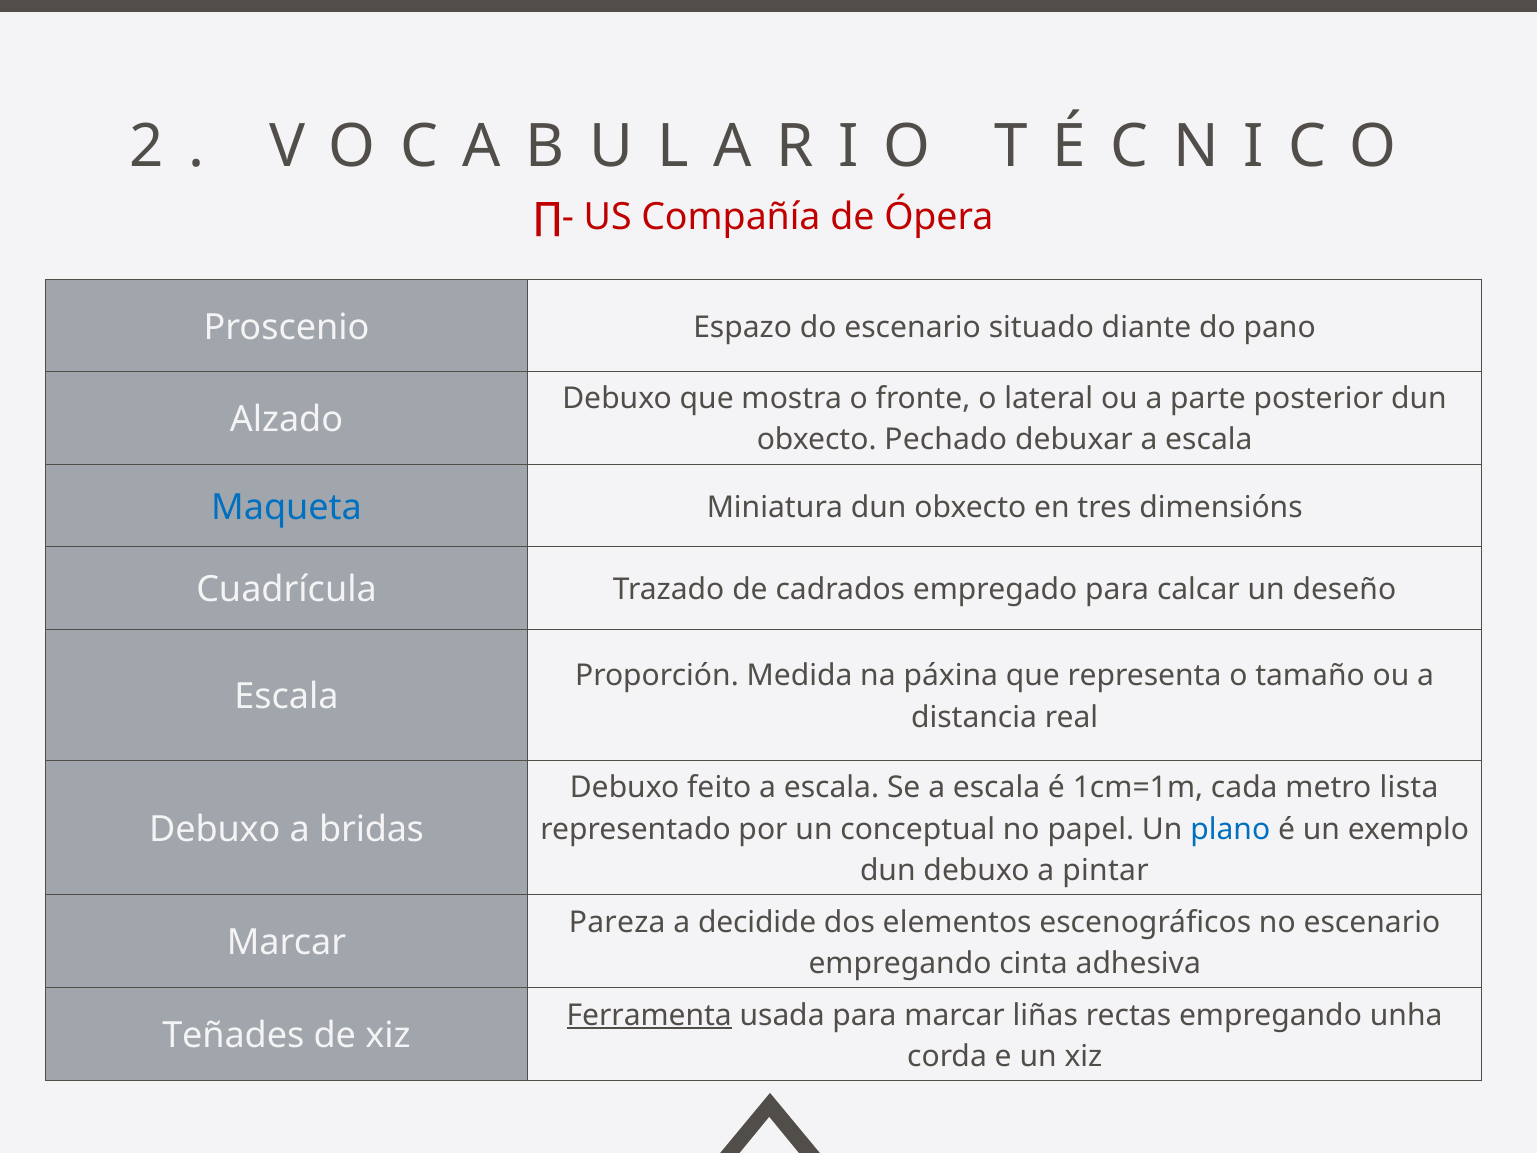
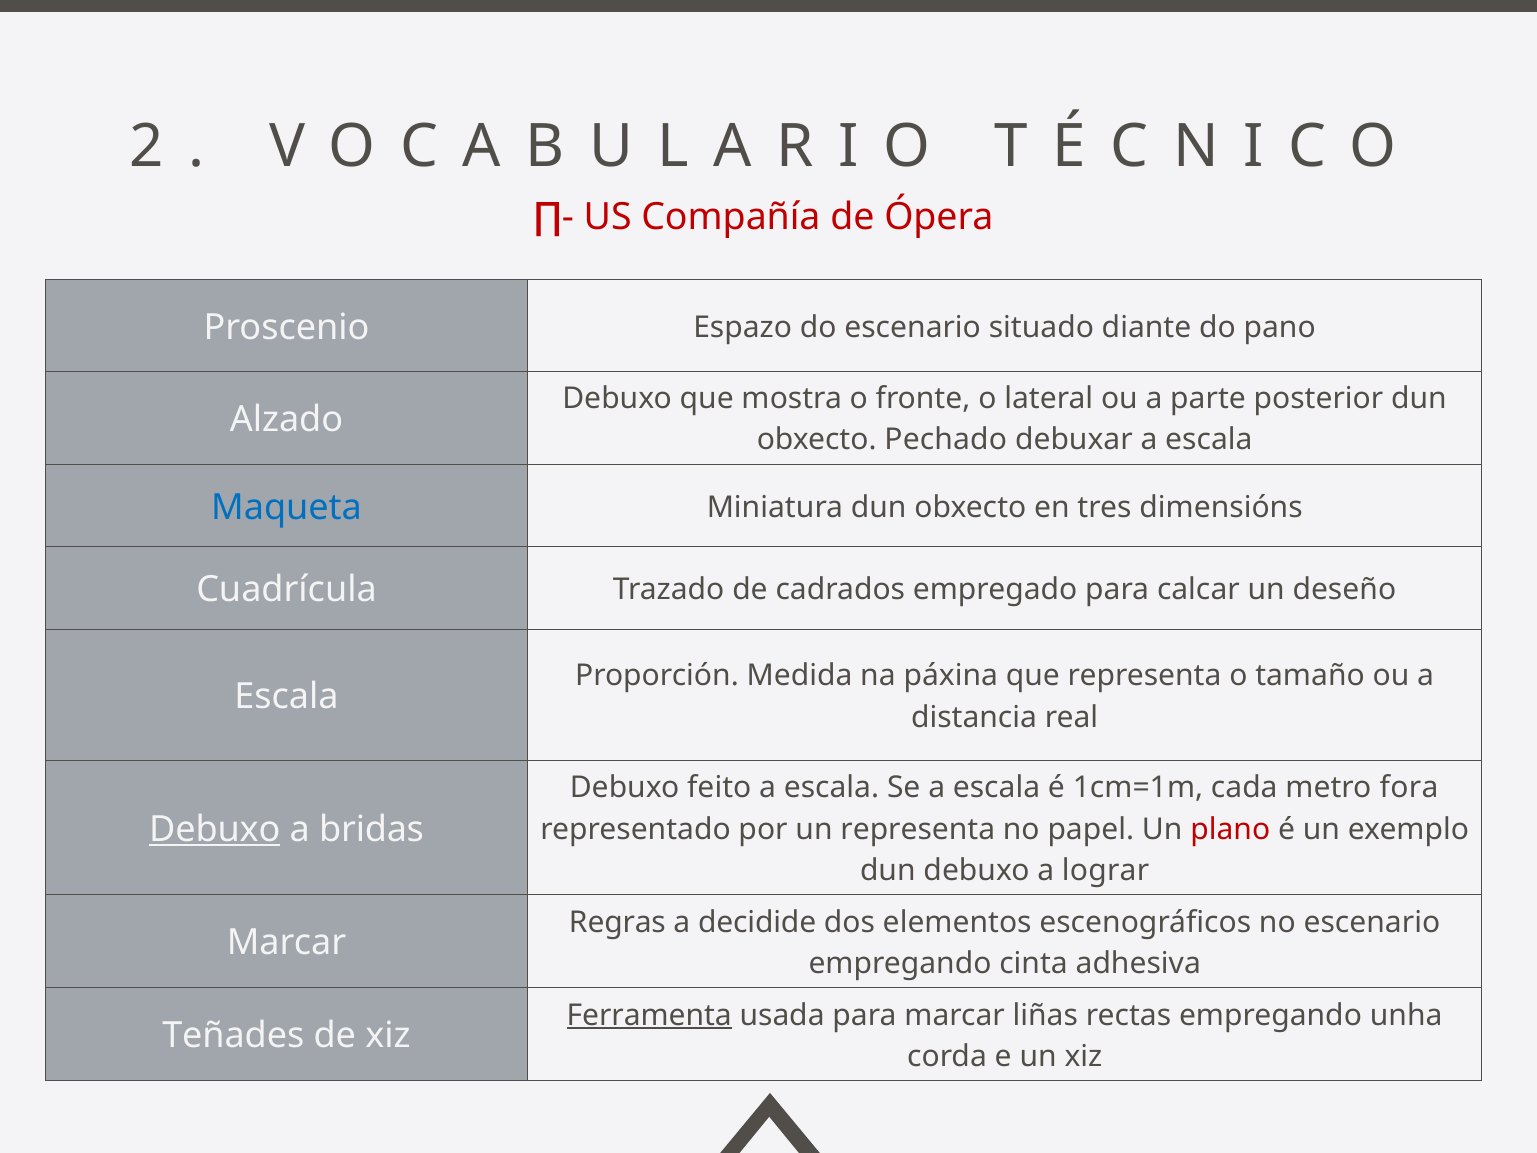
lista: lista -> fora
Debuxo at (215, 829) underline: none -> present
un conceptual: conceptual -> representa
plano colour: blue -> red
pintar: pintar -> lograr
Pareza: Pareza -> Regras
